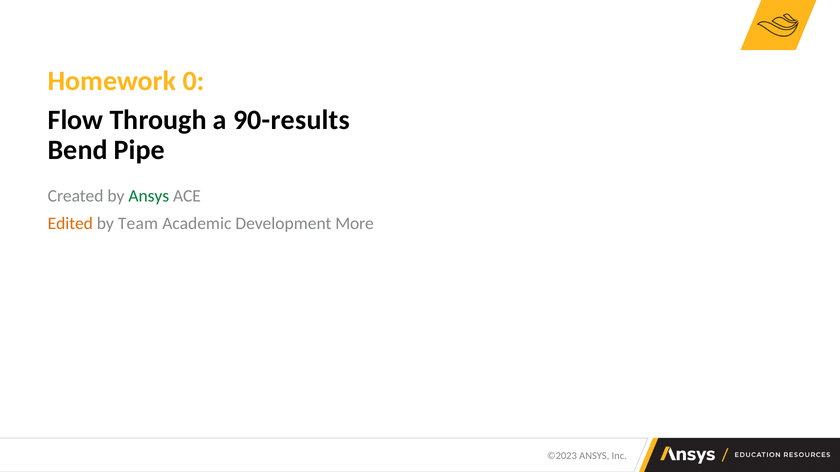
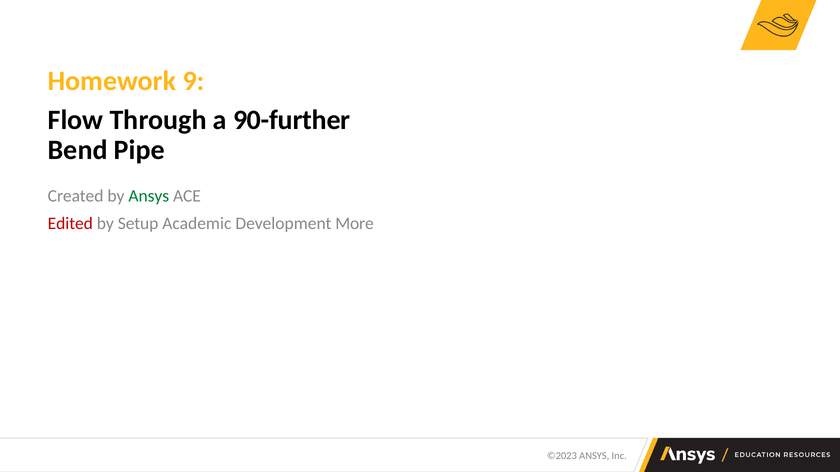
0: 0 -> 9
90-results: 90-results -> 90-further
Edited colour: orange -> red
Team: Team -> Setup
